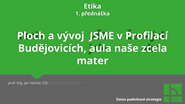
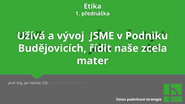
Ploch: Ploch -> Užívá
Profilací: Profilací -> Podniku
aula: aula -> řídit
